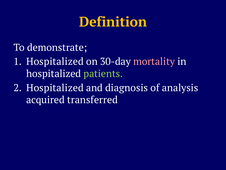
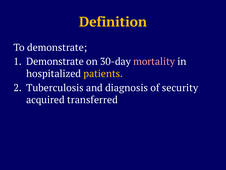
Hospitalized at (55, 61): Hospitalized -> Demonstrate
patients colour: light green -> yellow
Hospitalized at (55, 88): Hospitalized -> Tuberculosis
analysis: analysis -> security
